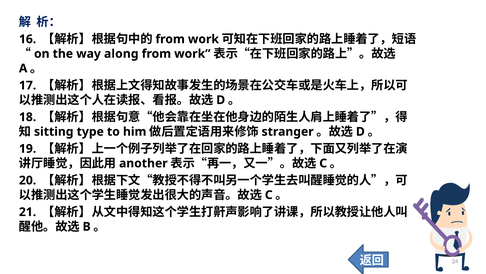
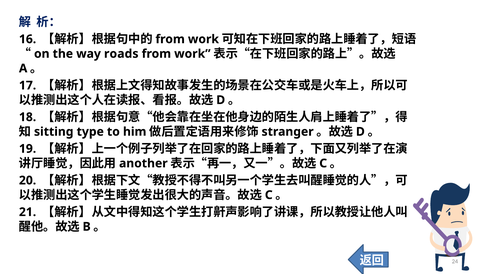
along: along -> roads
